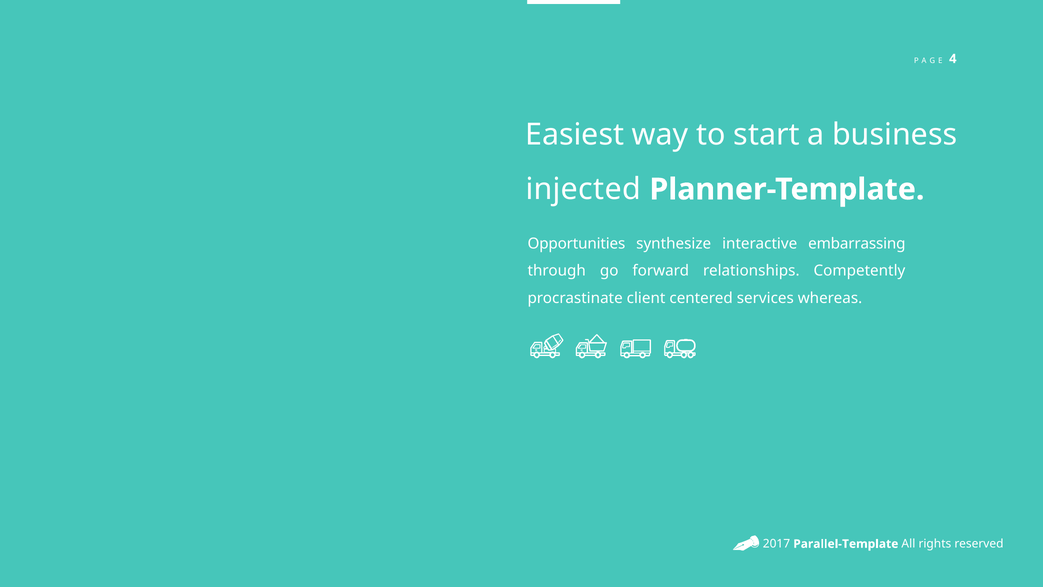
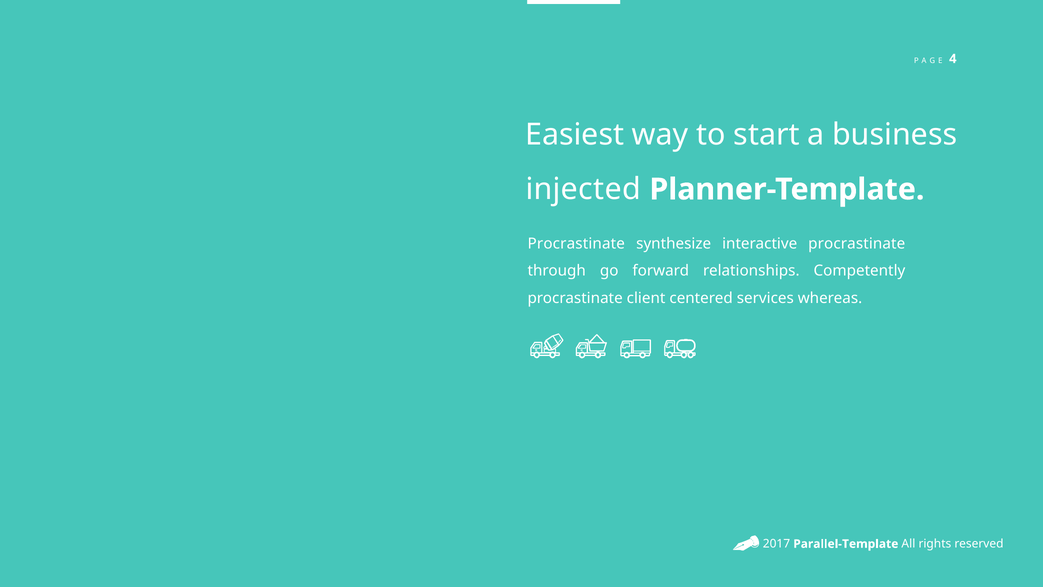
Opportunities at (576, 243): Opportunities -> Procrastinate
interactive embarrassing: embarrassing -> procrastinate
